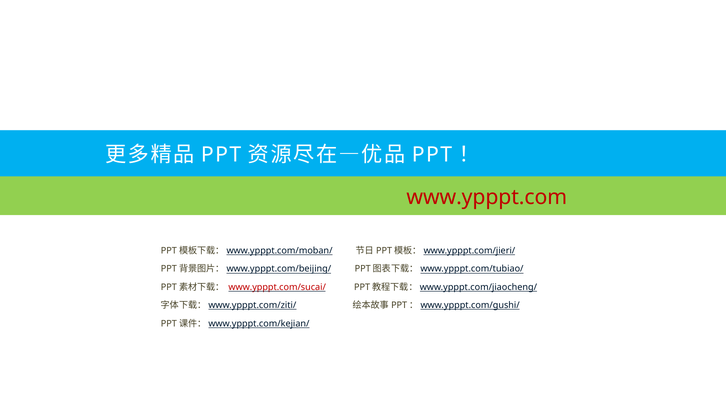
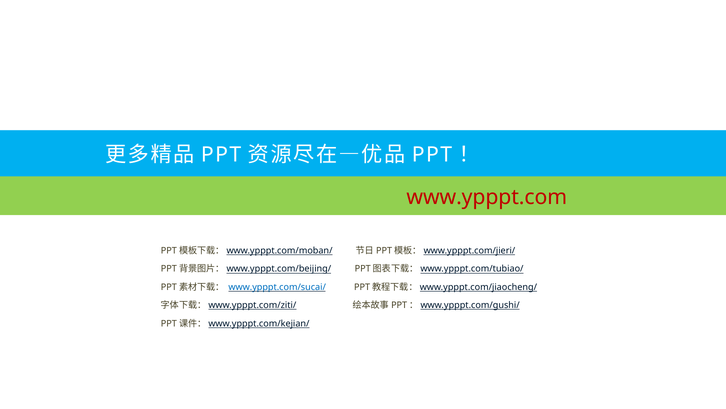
www.ypppt.com/sucai/ colour: red -> blue
